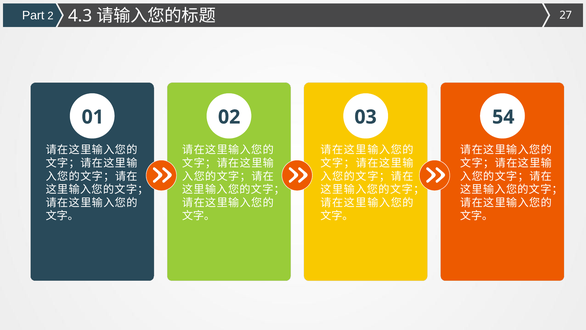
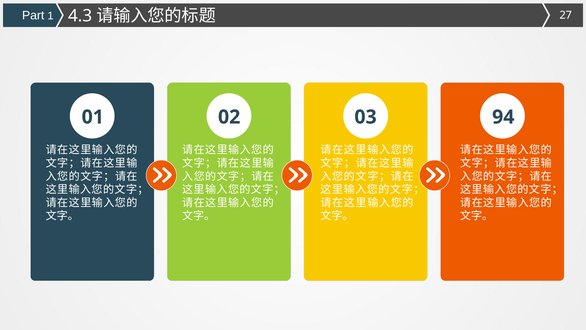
2: 2 -> 1
54: 54 -> 94
